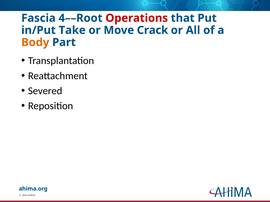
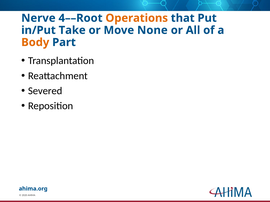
Fascia: Fascia -> Nerve
Operations colour: red -> orange
Crack: Crack -> None
